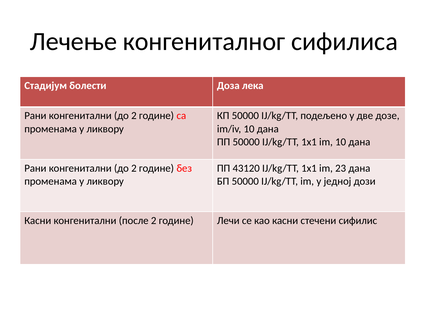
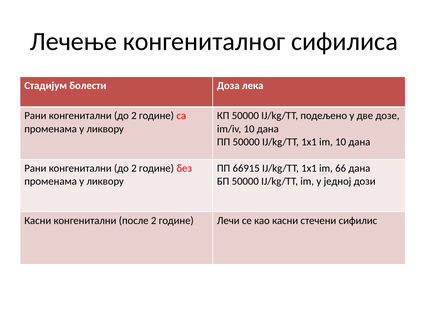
43120: 43120 -> 66915
23: 23 -> 66
